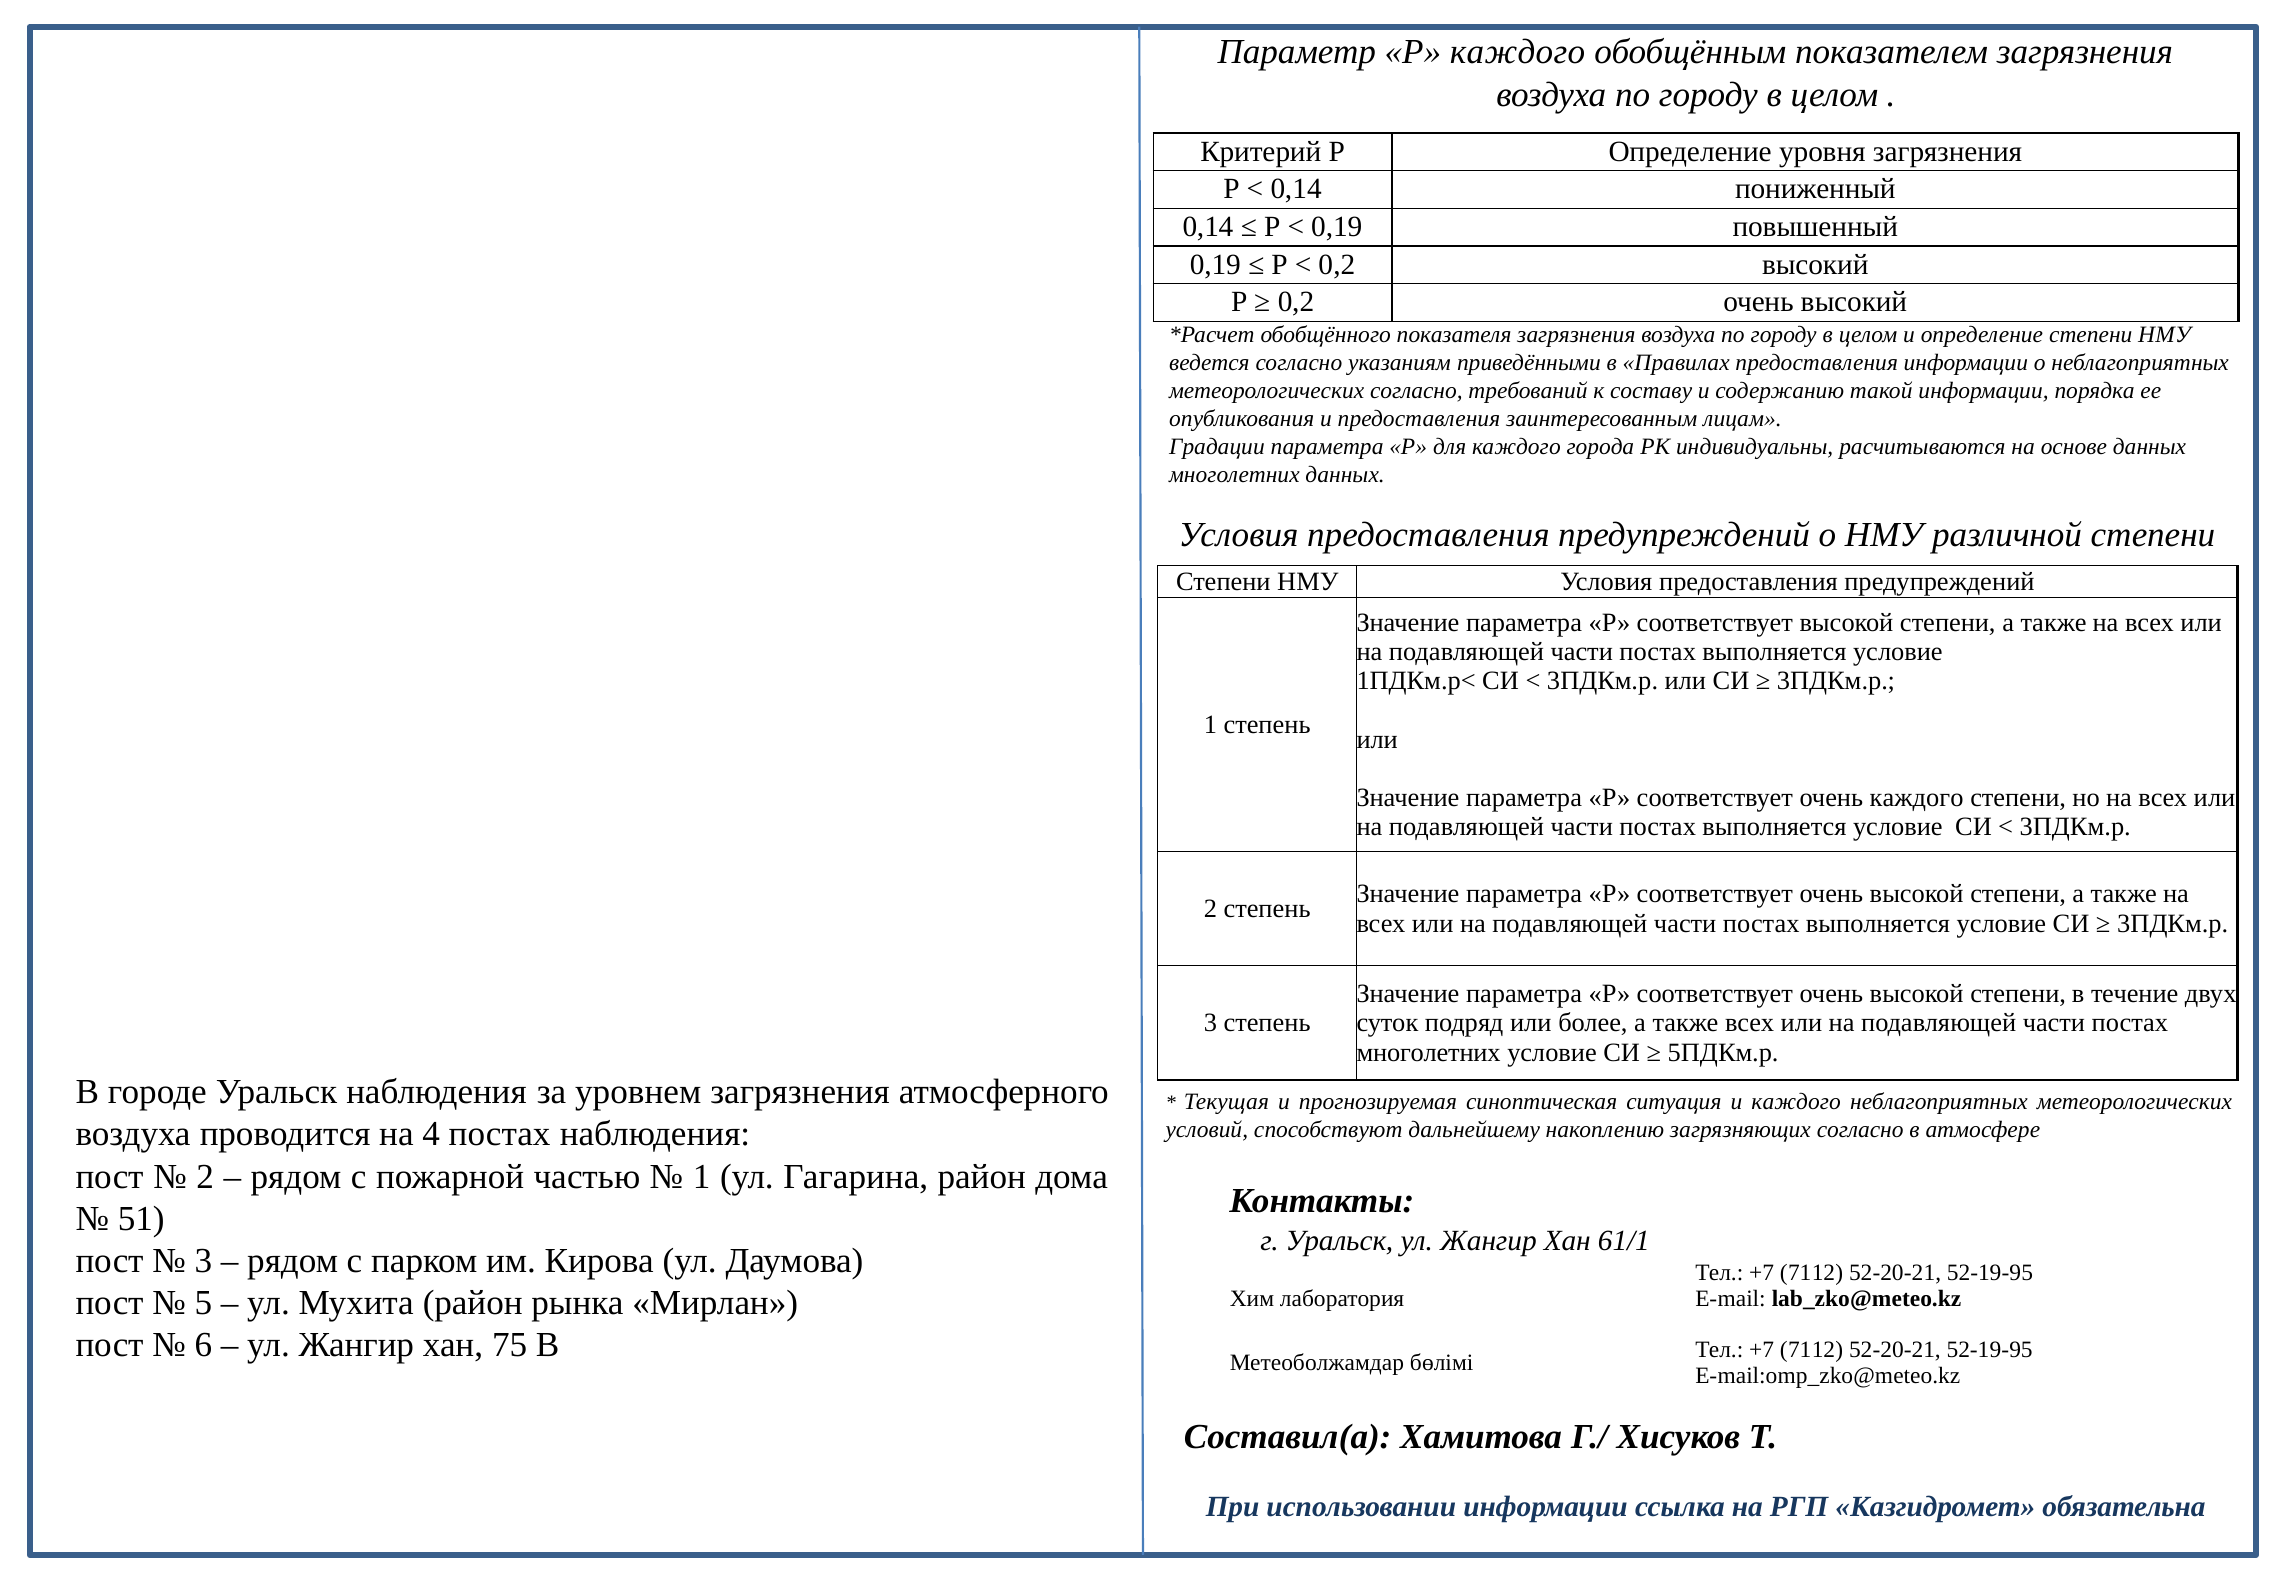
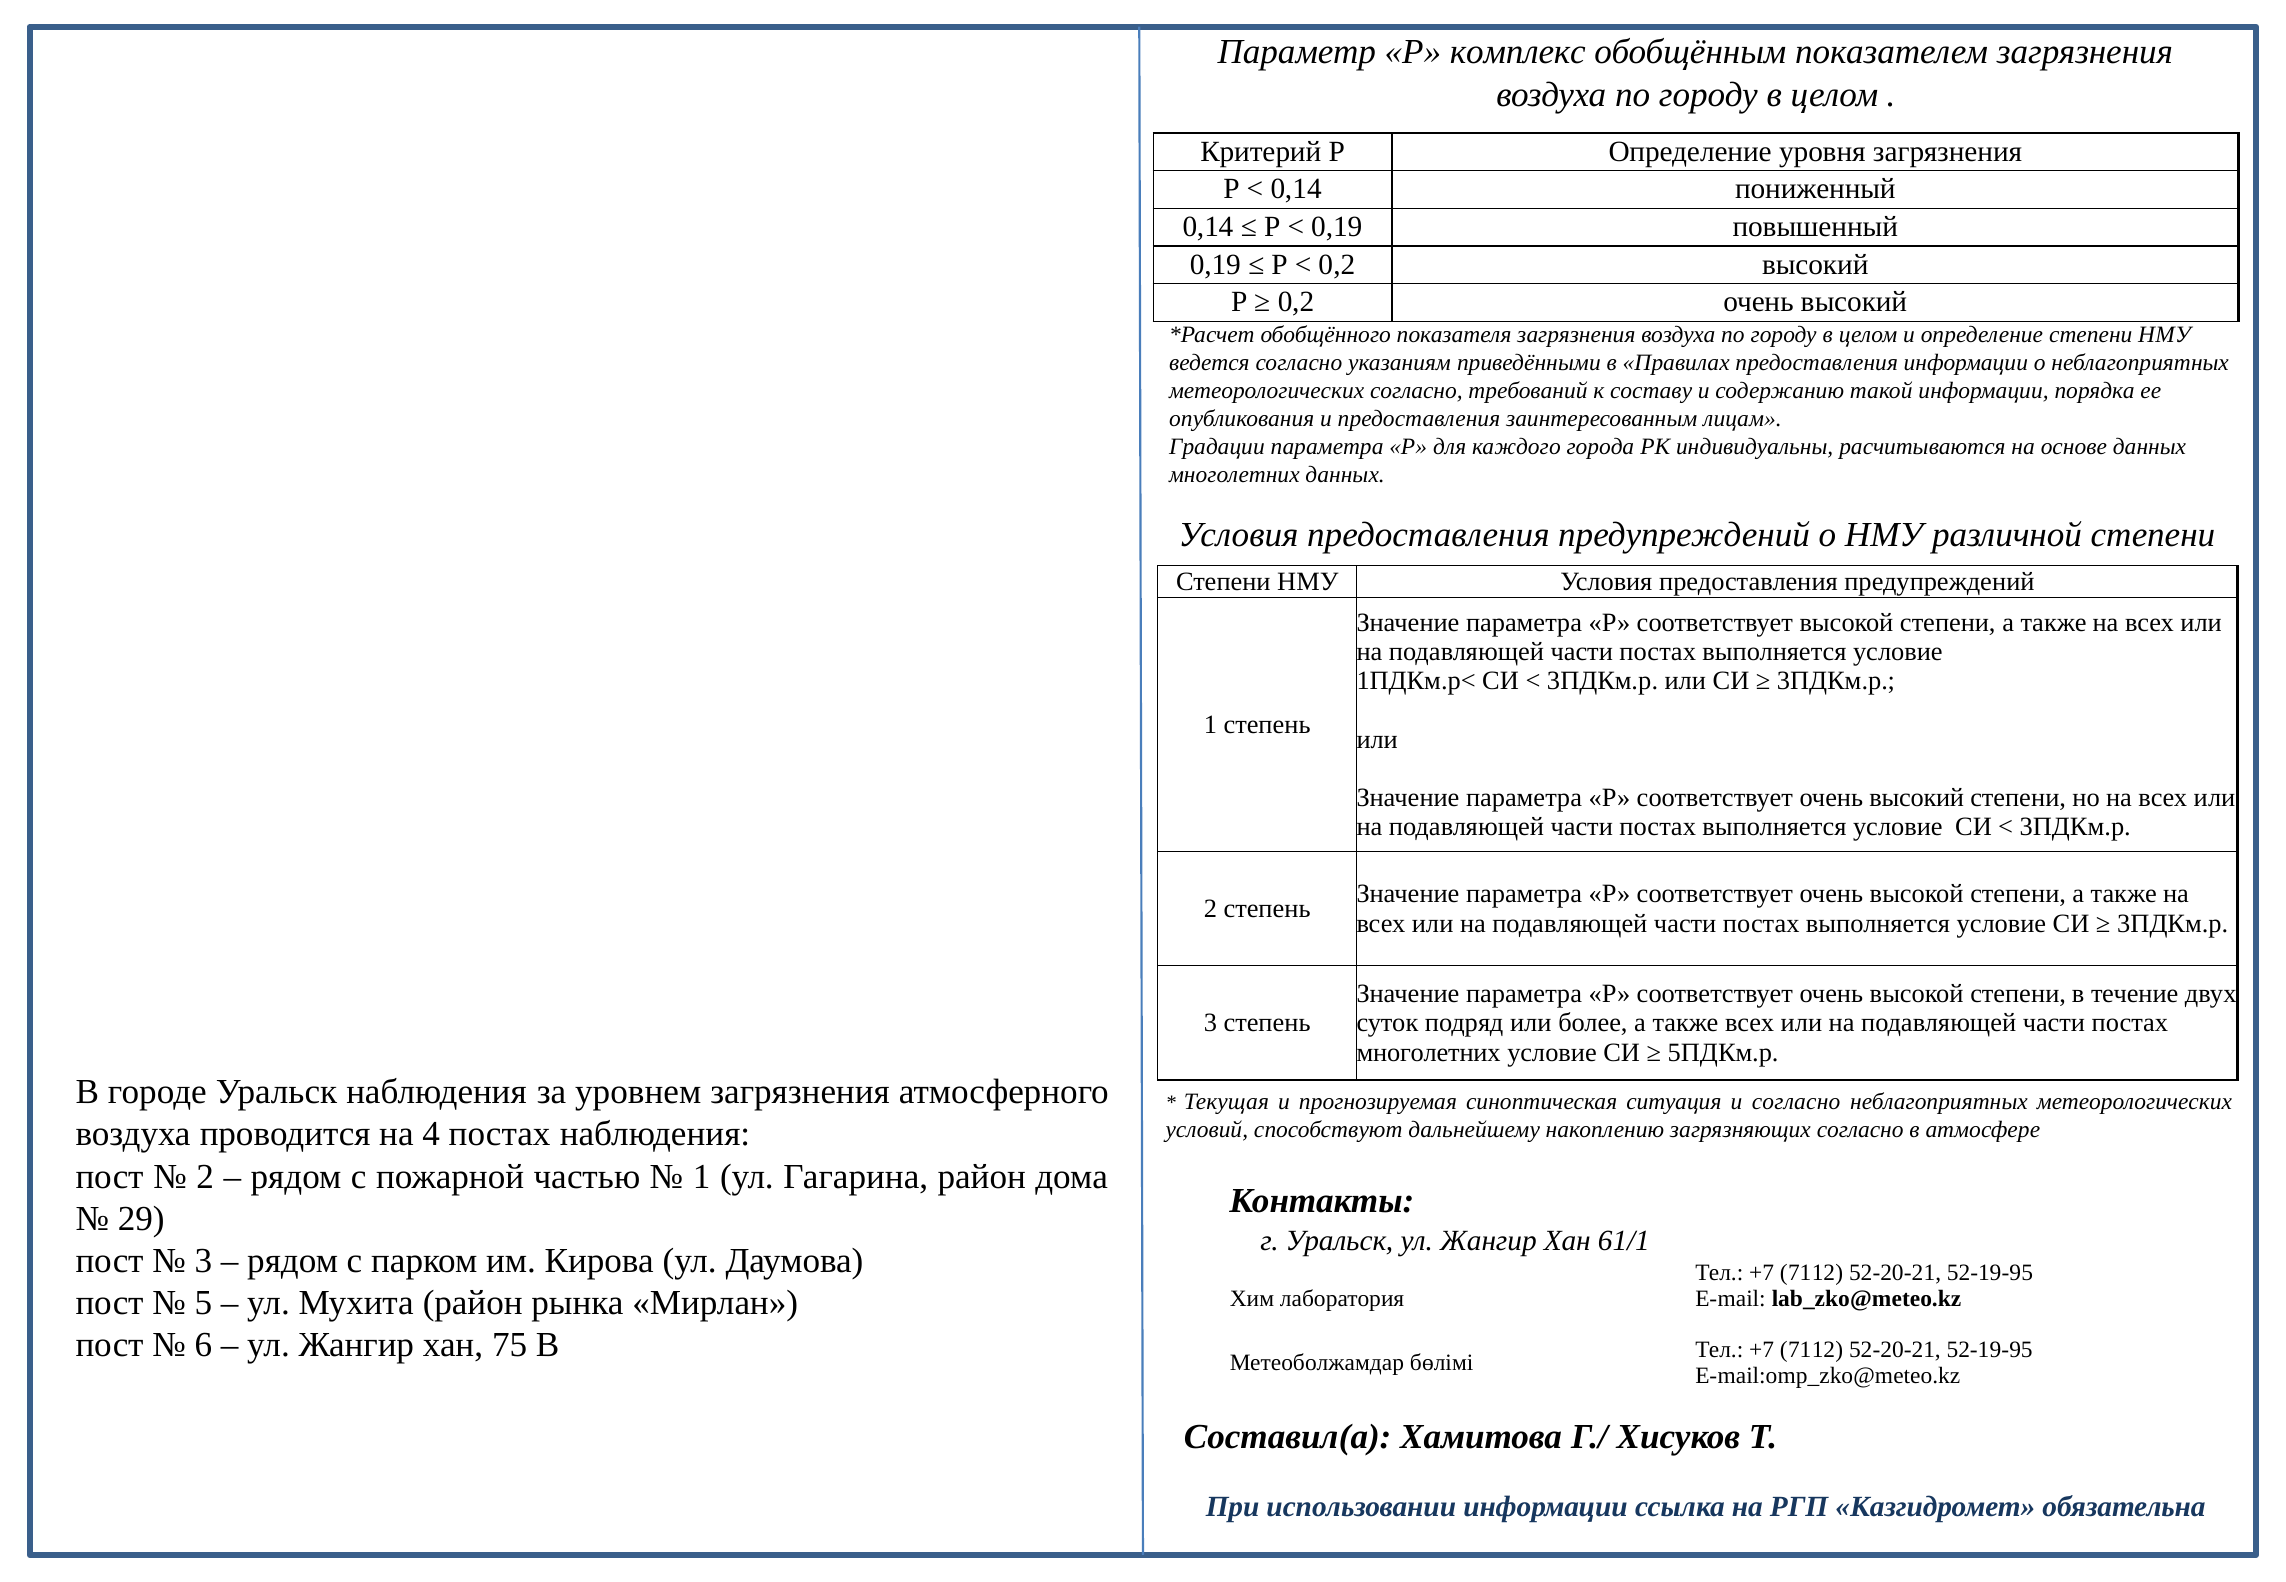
Р каждого: каждого -> комплекс
соответствует очень каждого: каждого -> высокий
и каждого: каждого -> согласно
51: 51 -> 29
